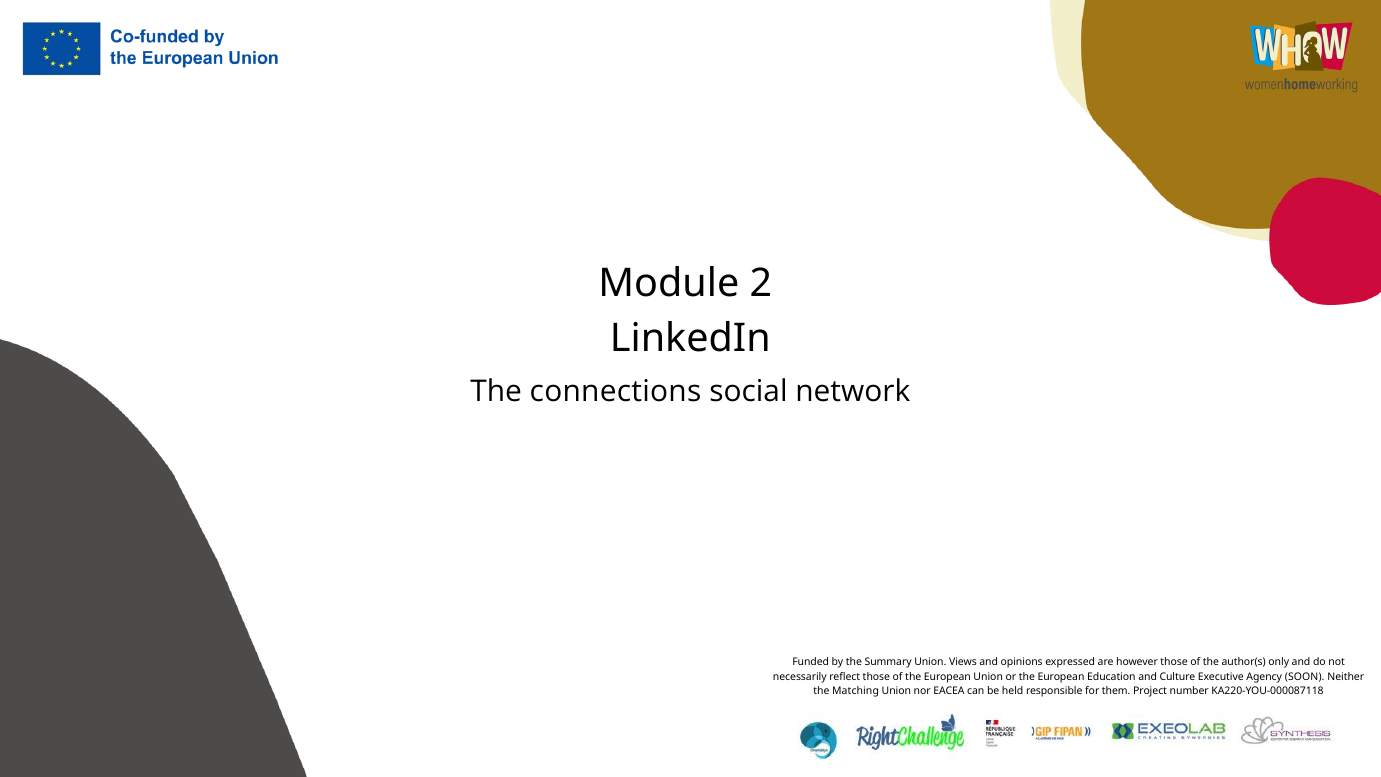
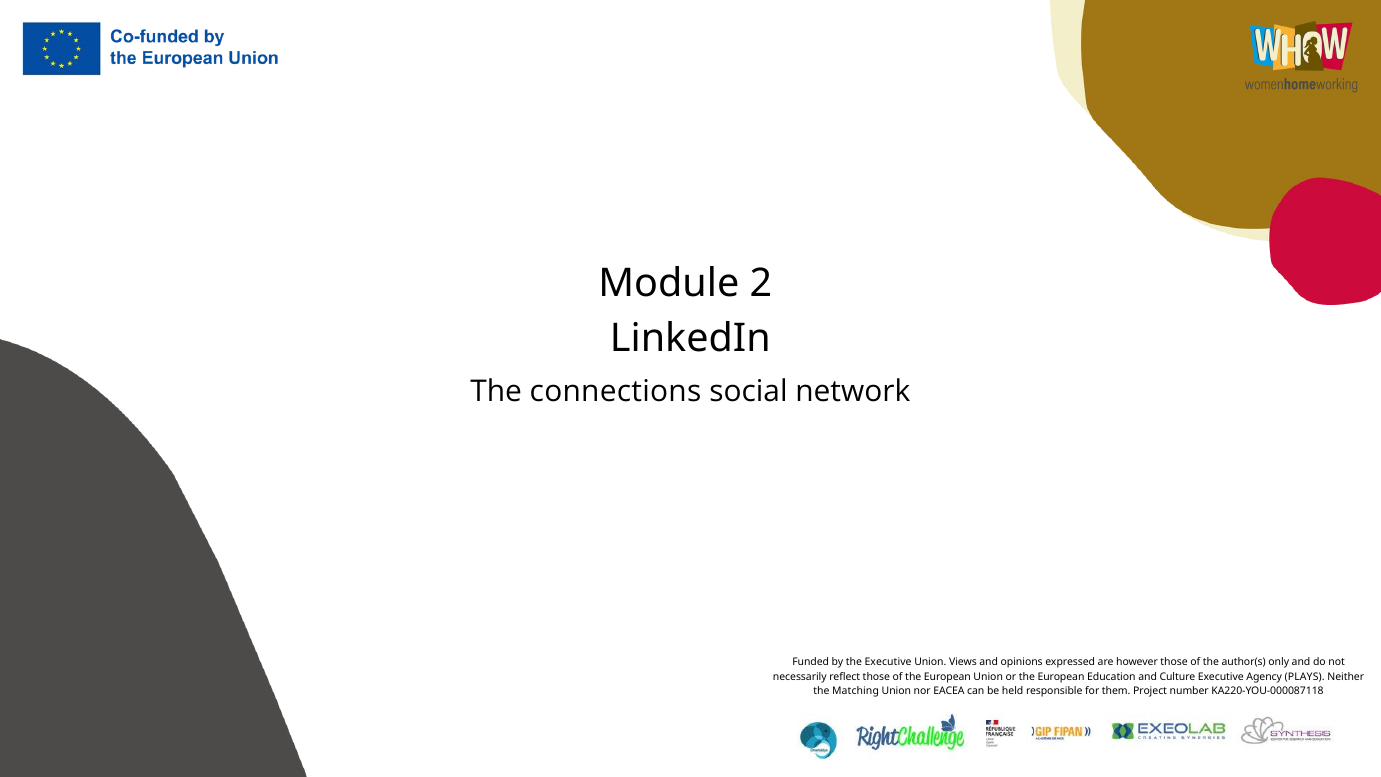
the Summary: Summary -> Executive
SOON: SOON -> PLAYS
